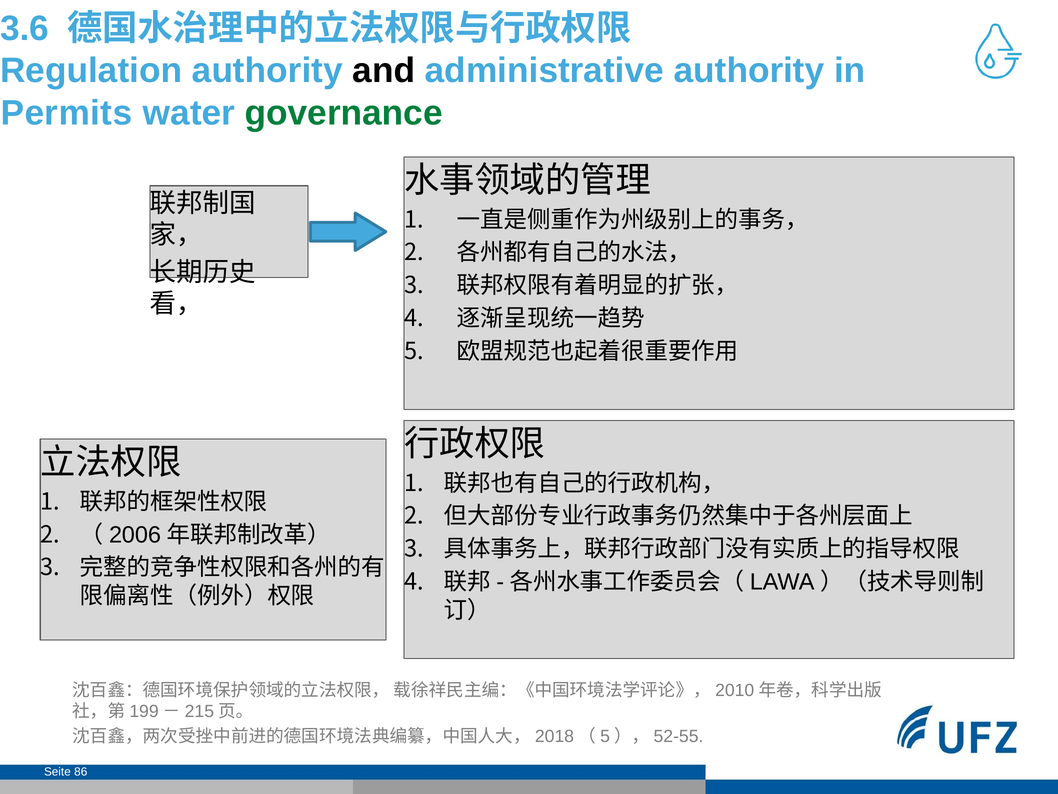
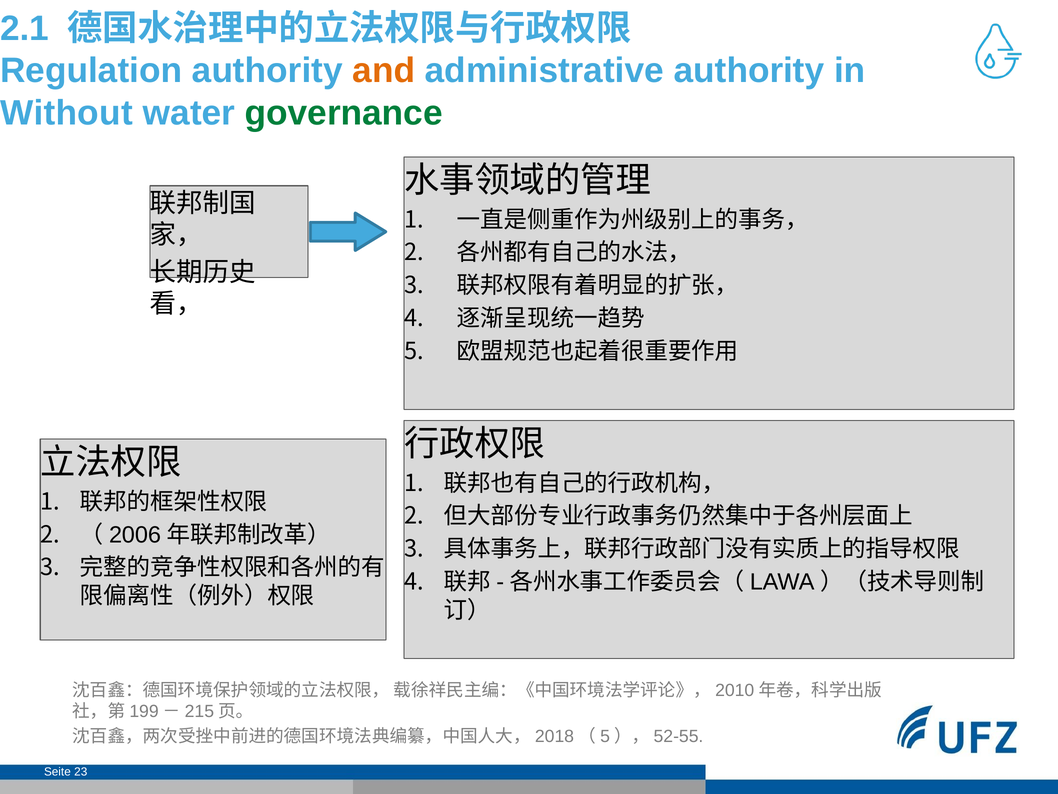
3.6: 3.6 -> 2.1
and colour: black -> orange
Permits: Permits -> Without
86: 86 -> 23
